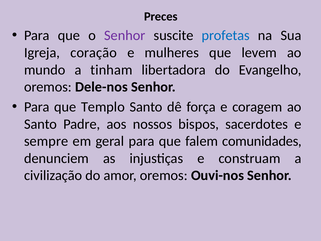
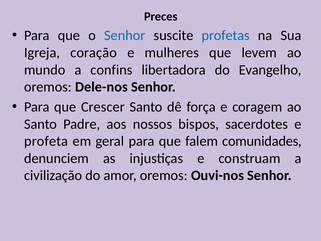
Senhor at (125, 35) colour: purple -> blue
tinham: tinham -> confins
Templo: Templo -> Crescer
sempre: sempre -> profeta
